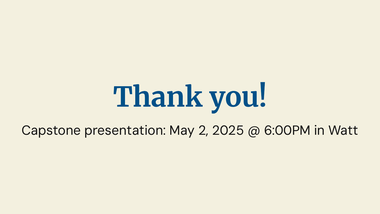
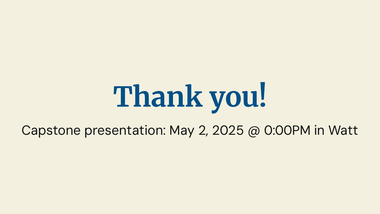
6:00PM: 6:00PM -> 0:00PM
